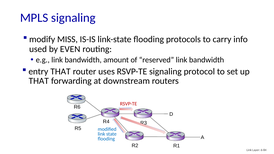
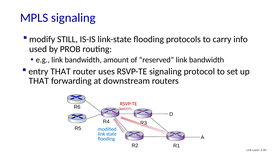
MISS: MISS -> STILL
EVEN: EVEN -> PROB
